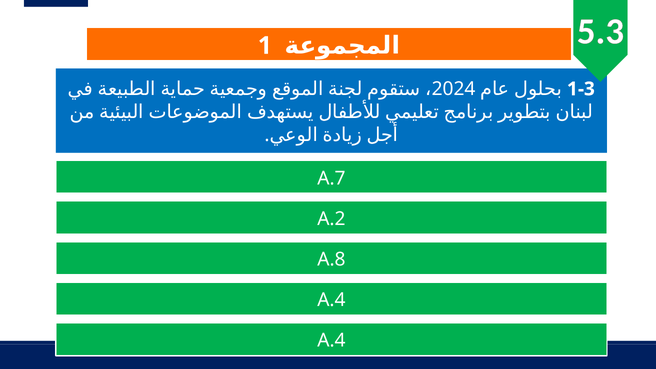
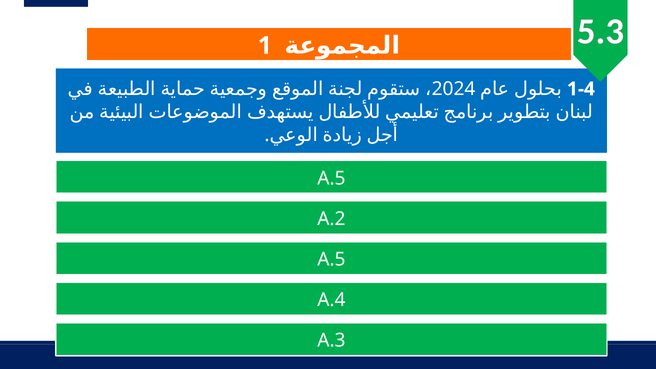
1-3: 1-3 -> 1-4
A.7 at (331, 178): A.7 -> A.5
A.8 at (331, 259): A.8 -> A.5
A.4 at (331, 341): A.4 -> A.3
